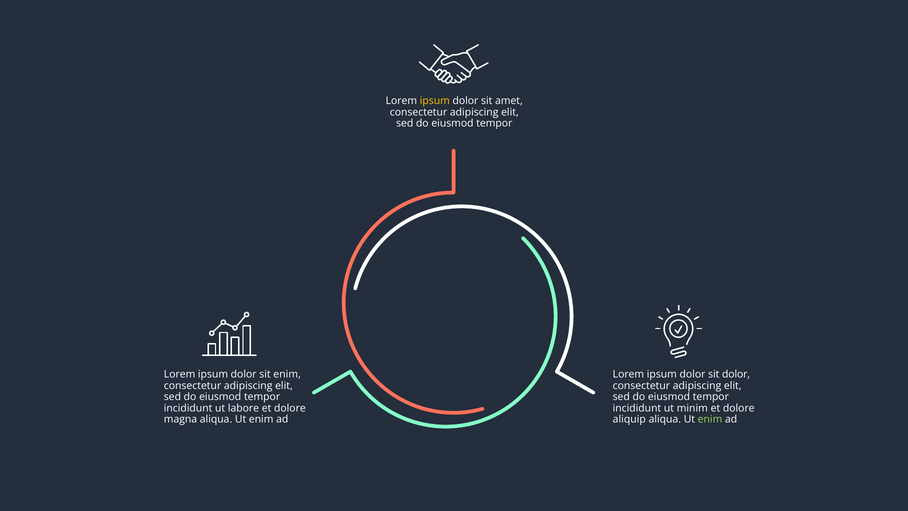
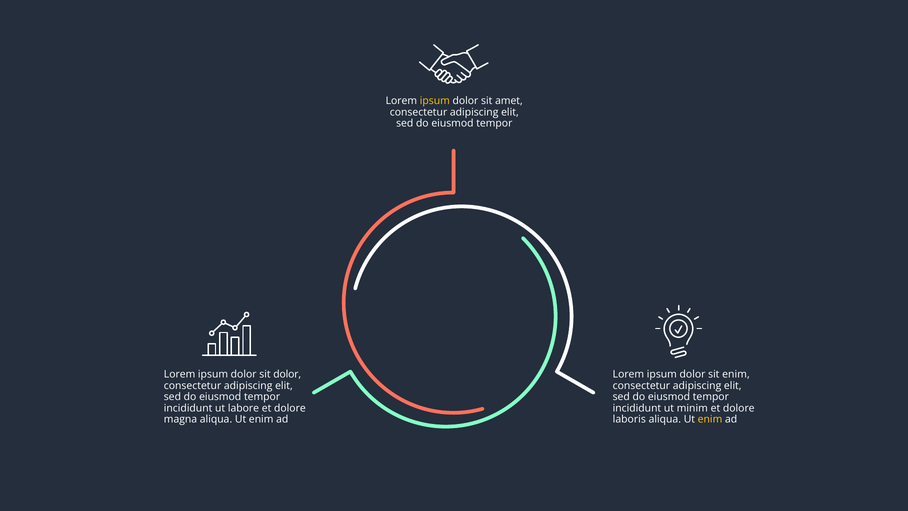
sit enim: enim -> dolor
sit dolor: dolor -> enim
aliquip: aliquip -> laboris
enim at (710, 419) colour: light green -> yellow
